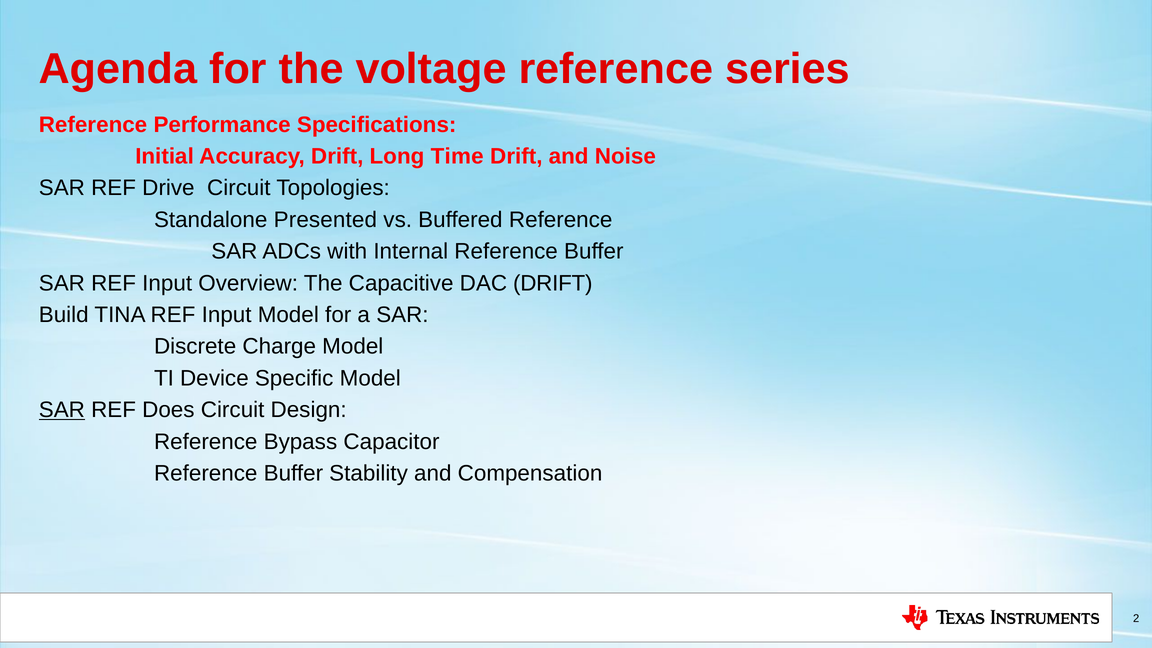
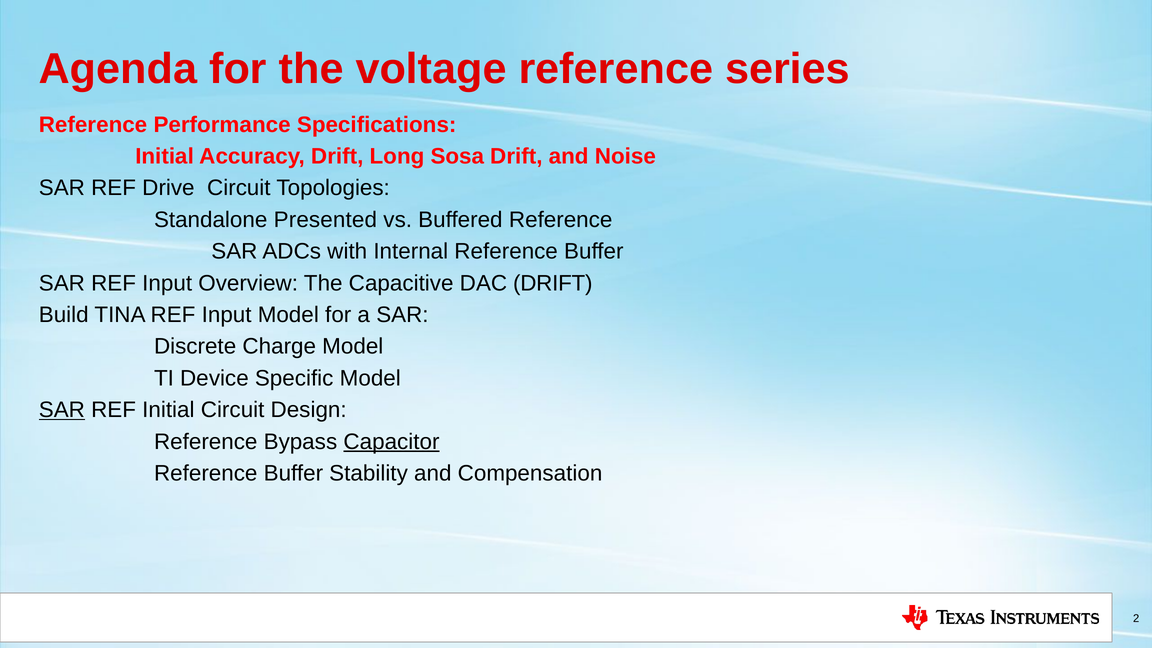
Time: Time -> Sosa
REF Does: Does -> Initial
Capacitor underline: none -> present
